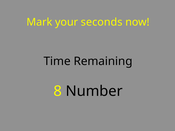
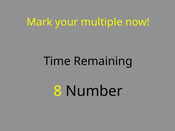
seconds: seconds -> multiple
